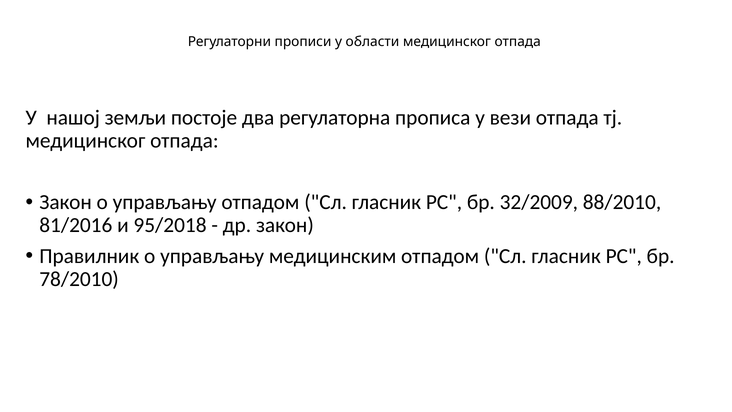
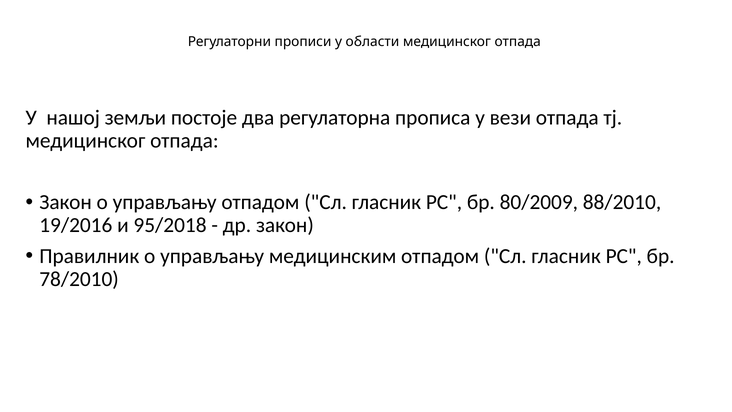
32/2009: 32/2009 -> 80/2009
81/2016: 81/2016 -> 19/2016
